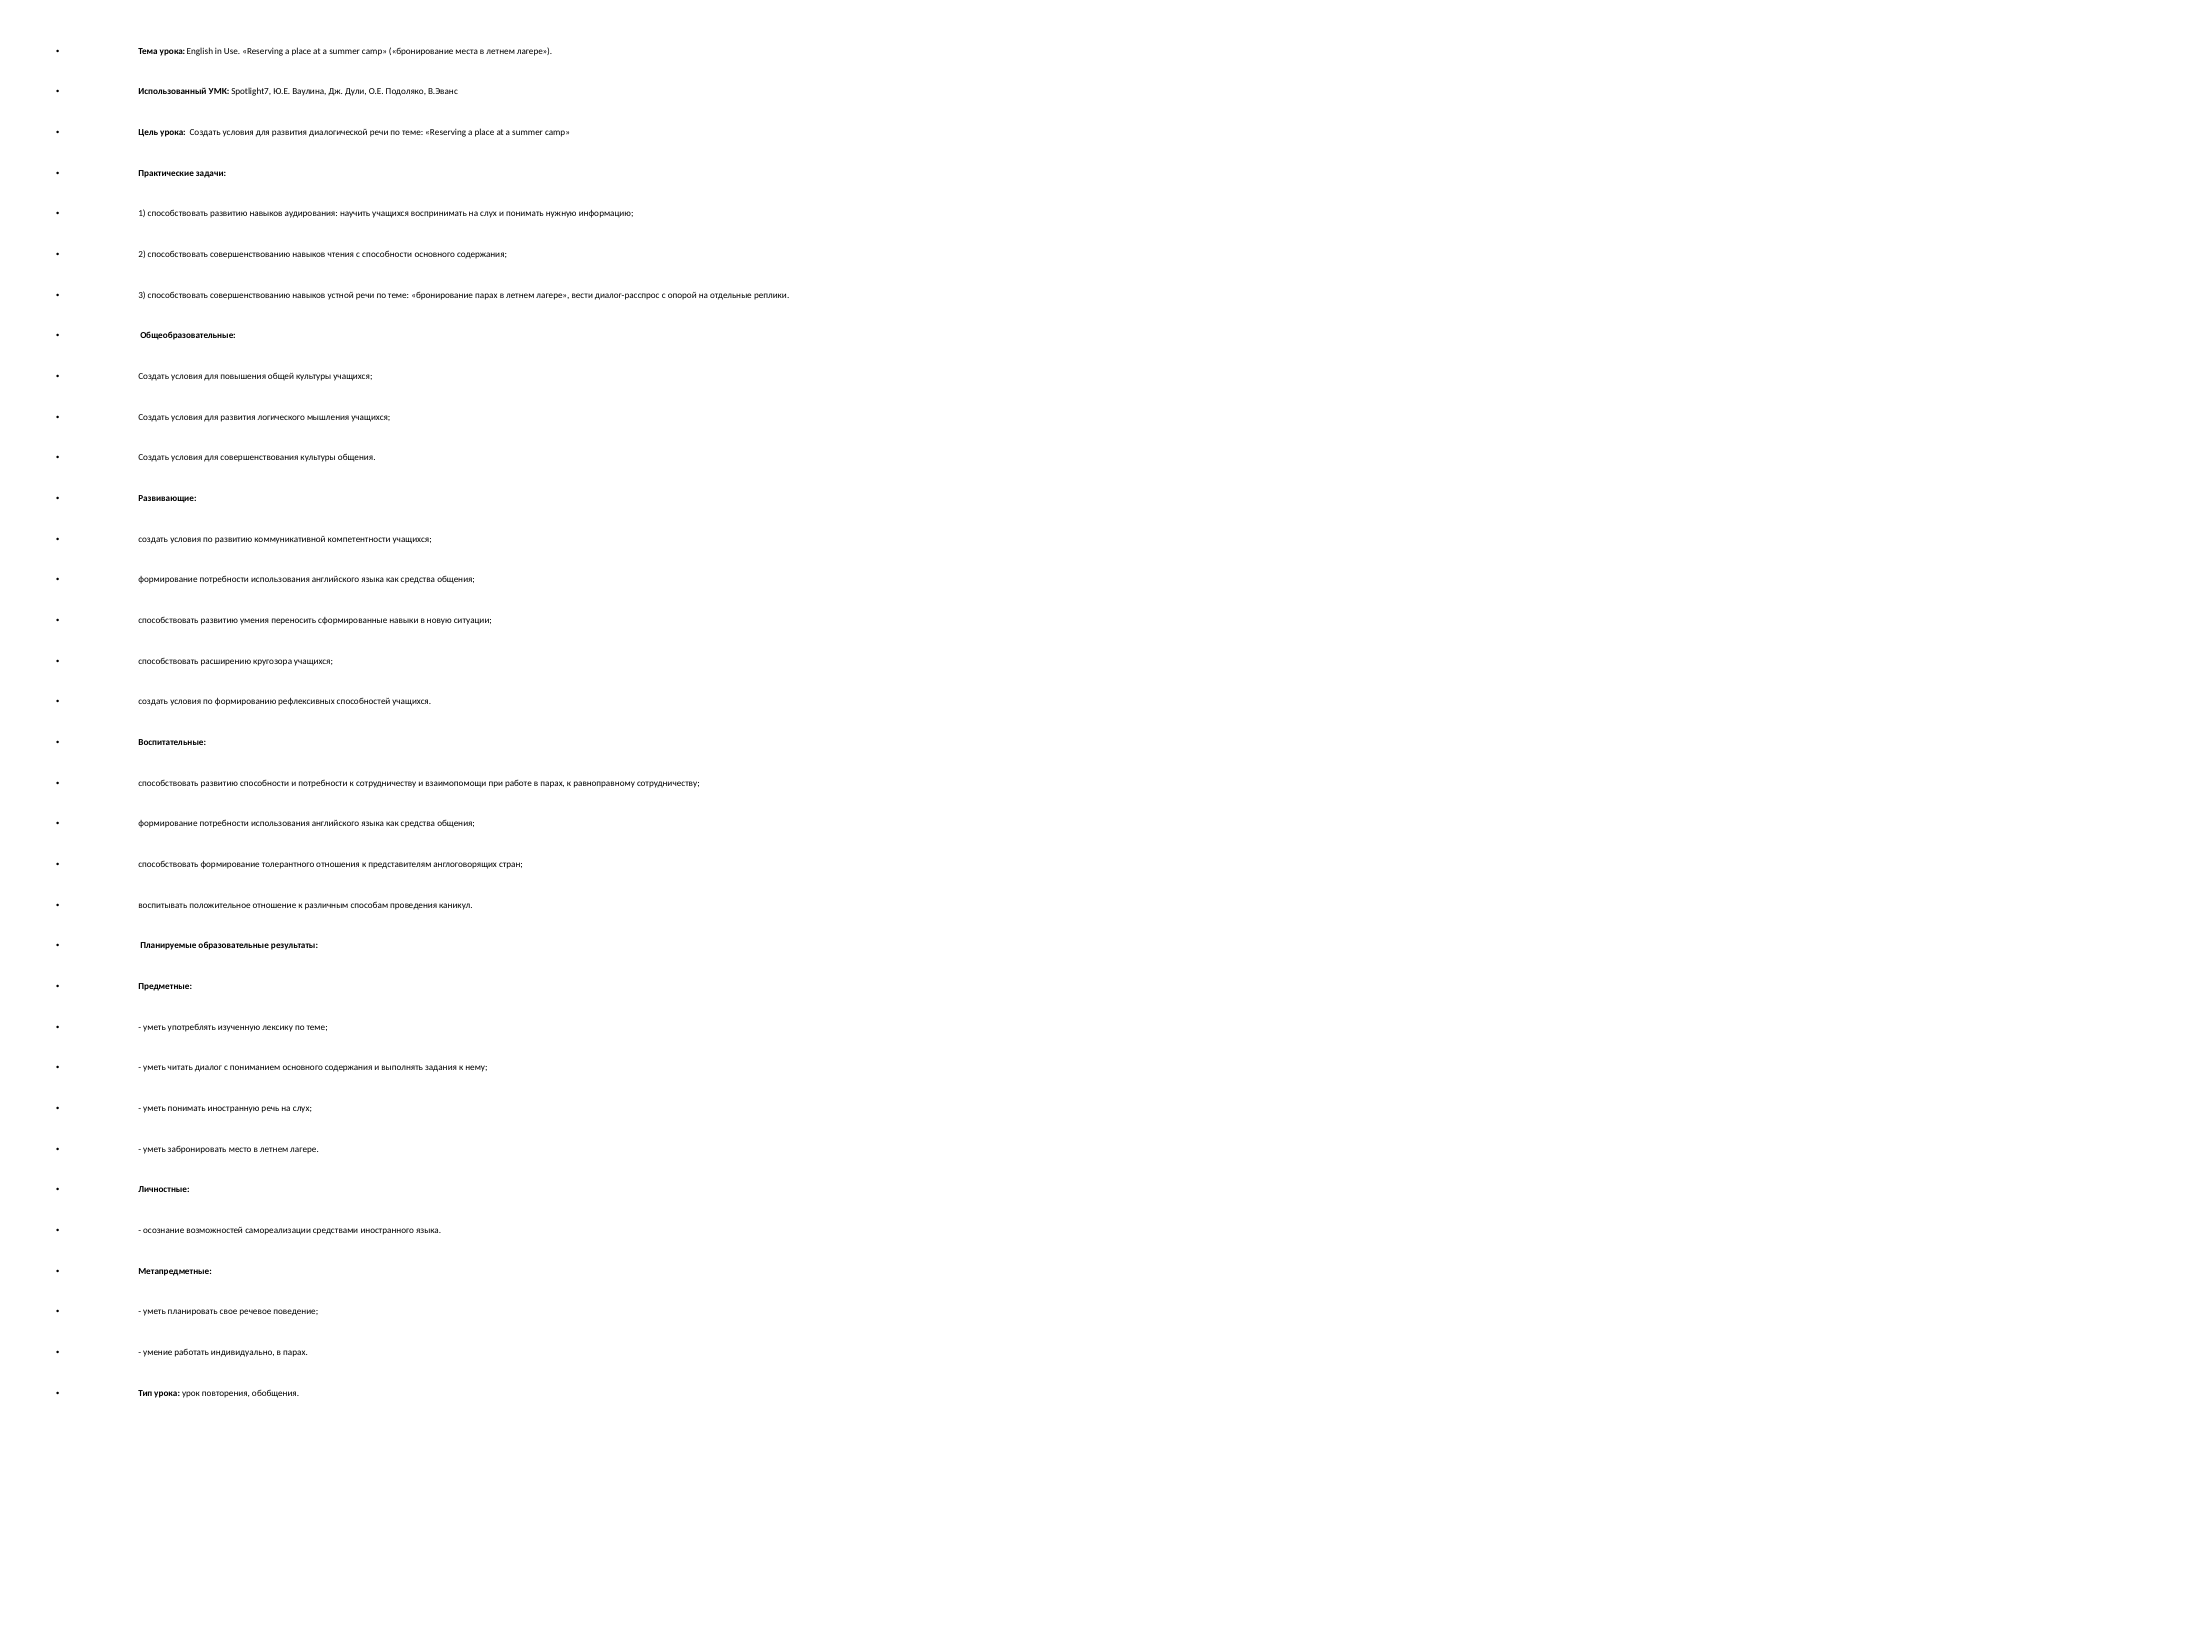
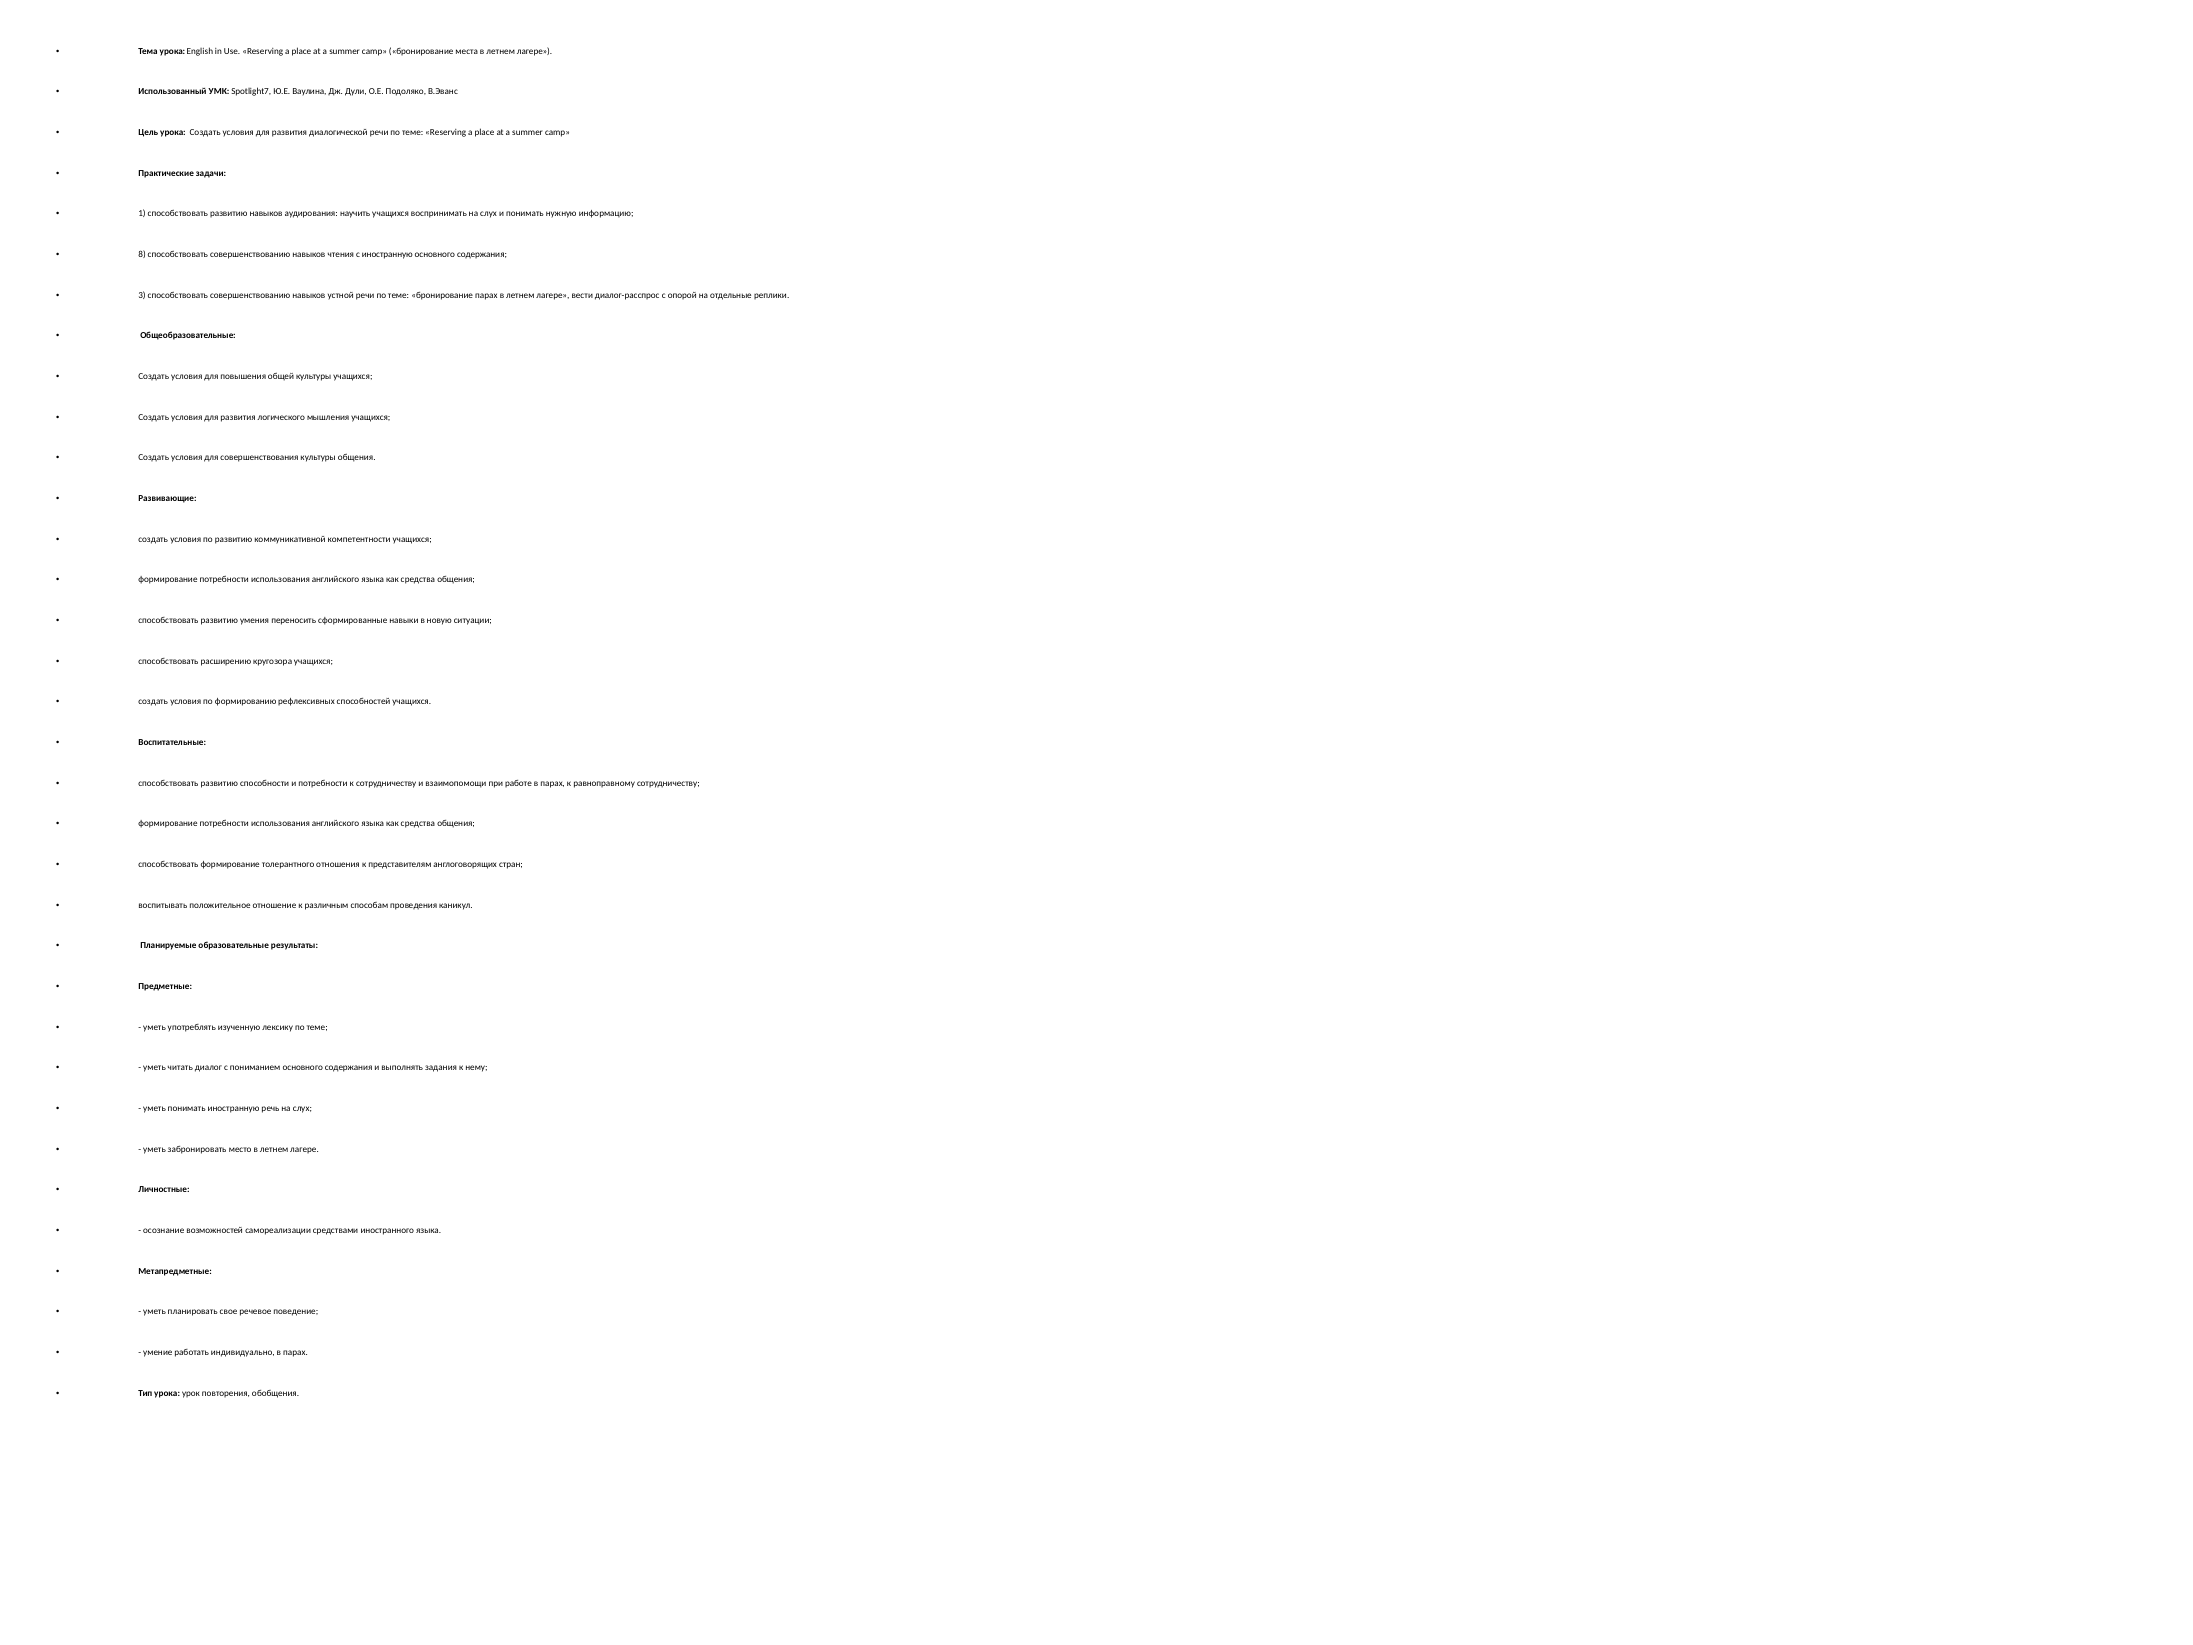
2: 2 -> 8
с способности: способности -> иностранную
